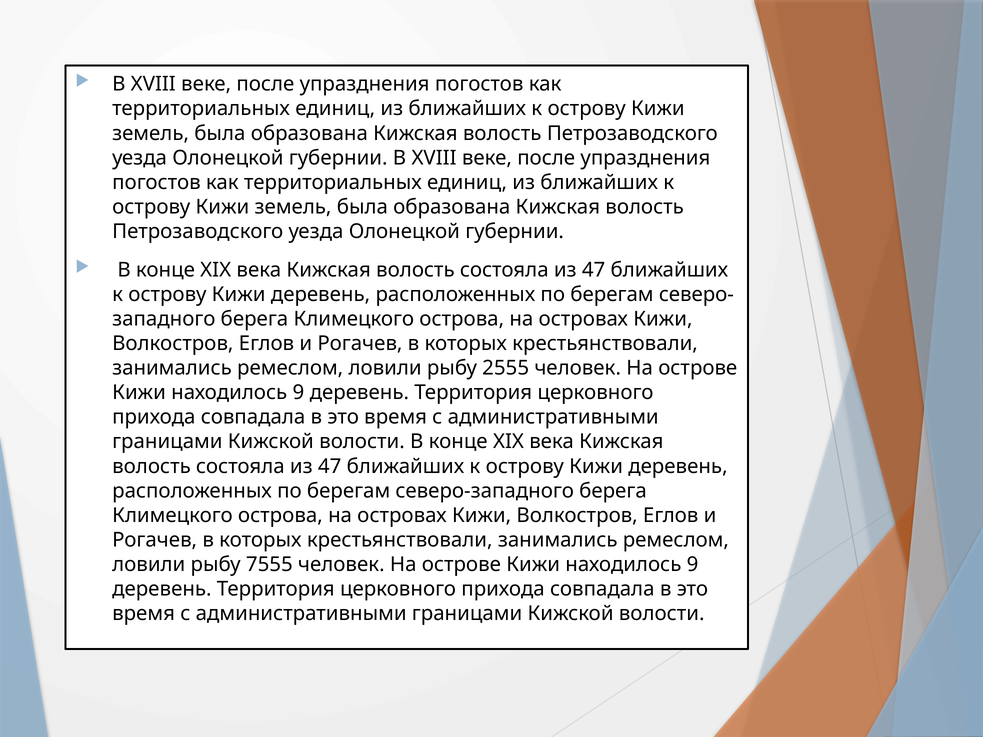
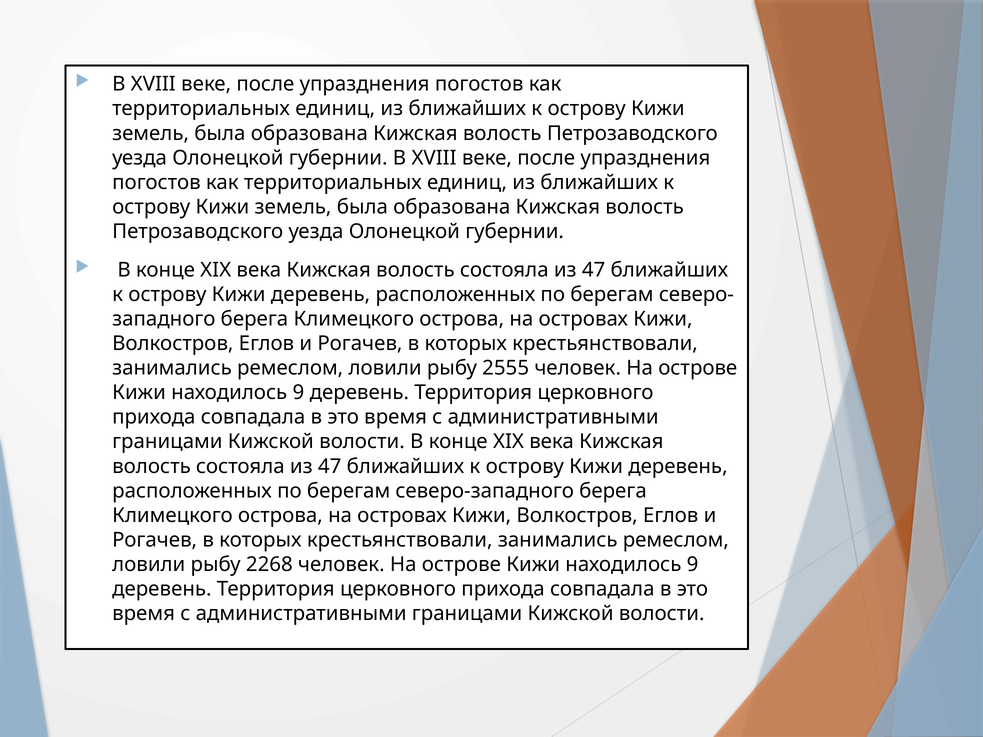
7555: 7555 -> 2268
